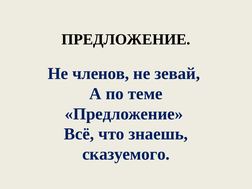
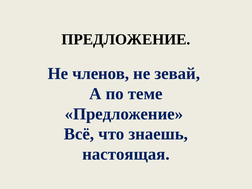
сказуемого: сказуемого -> настоящая
